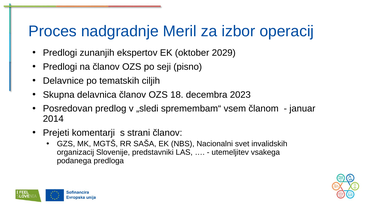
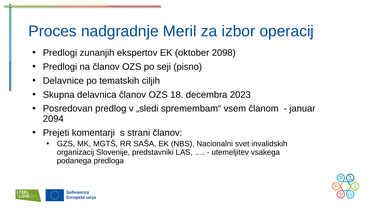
2029: 2029 -> 2098
2014: 2014 -> 2094
